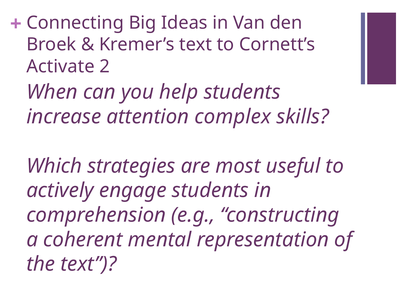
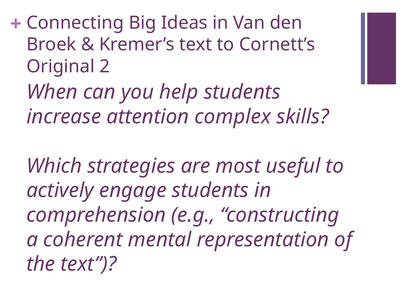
Activate: Activate -> Original
